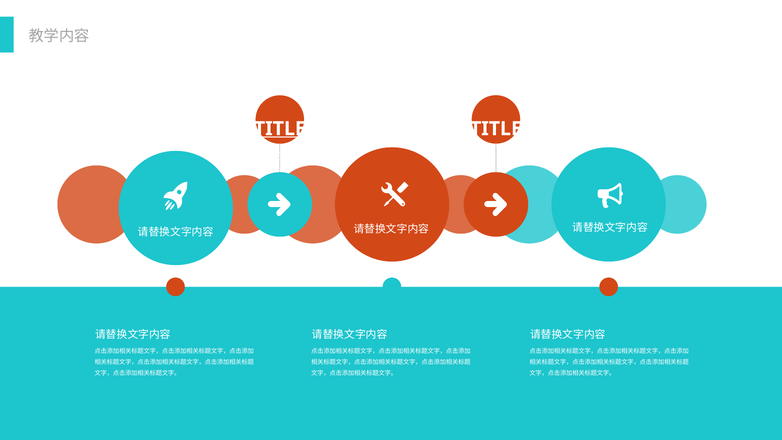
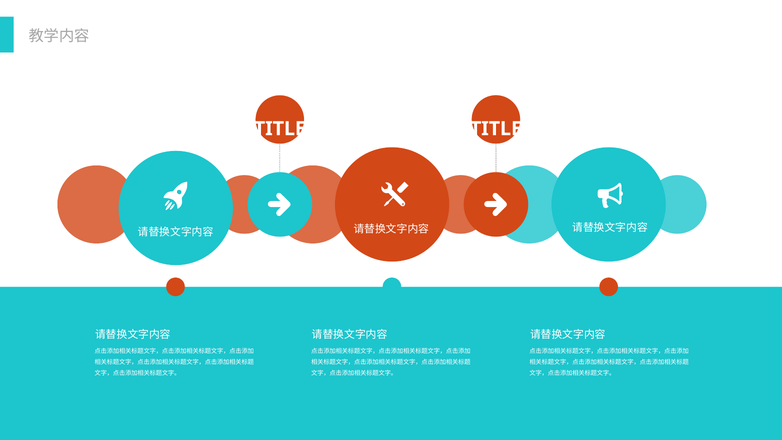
TITLE at (280, 129) underline: present -> none
